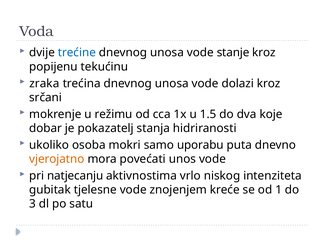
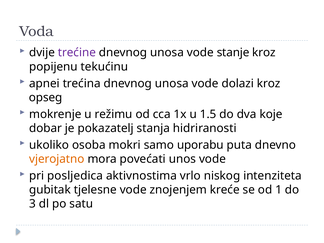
trećine colour: blue -> purple
zraka: zraka -> apnei
srčani: srčani -> opseg
natjecanju: natjecanju -> posljedica
